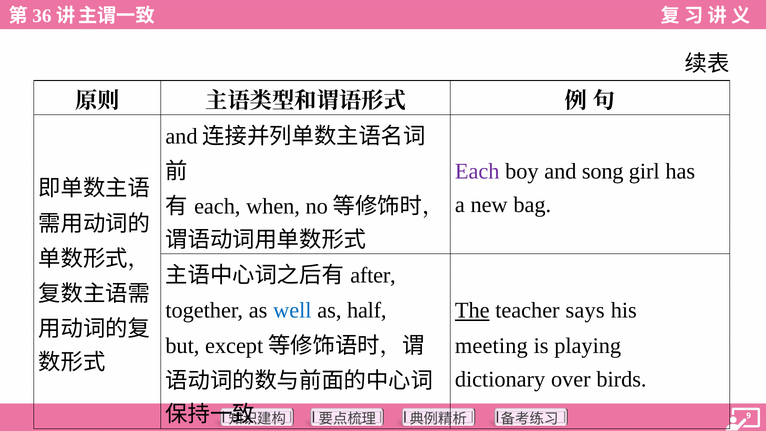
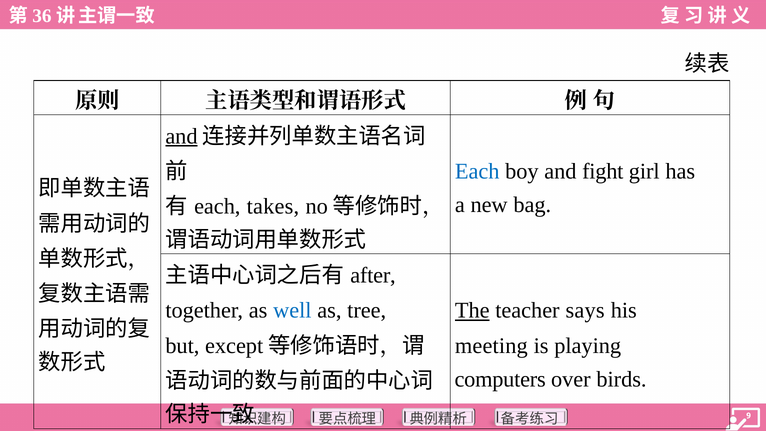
and at (181, 136) underline: none -> present
Each at (477, 171) colour: purple -> blue
song: song -> fight
when: when -> takes
half: half -> tree
dictionary: dictionary -> computers
